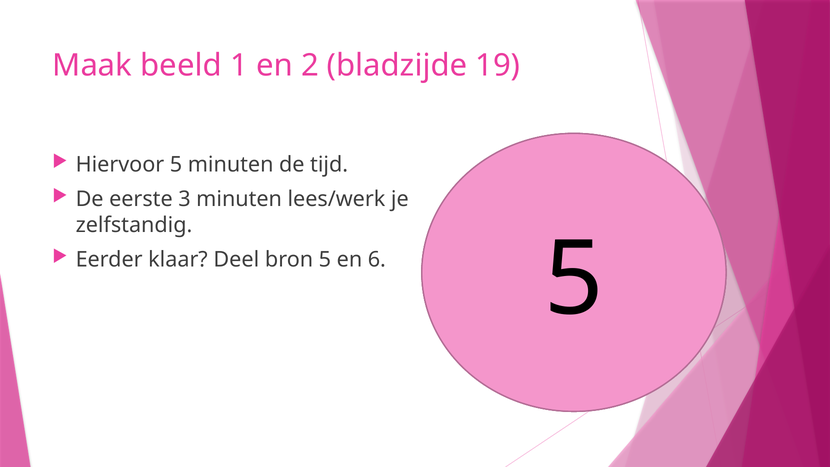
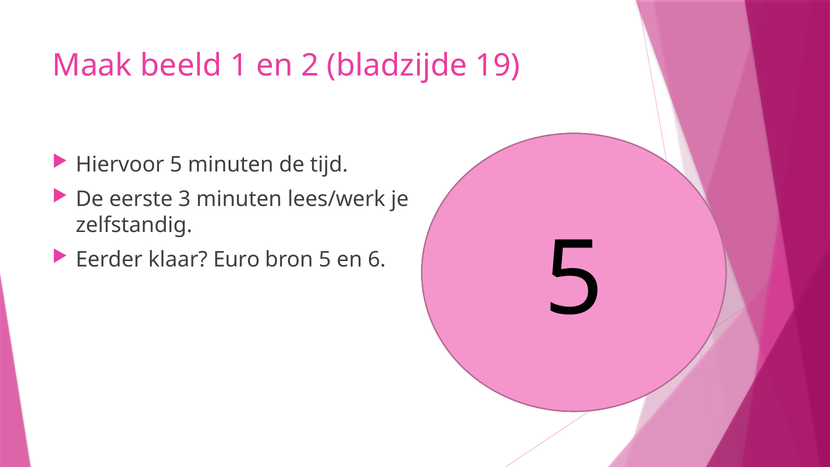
Deel: Deel -> Euro
